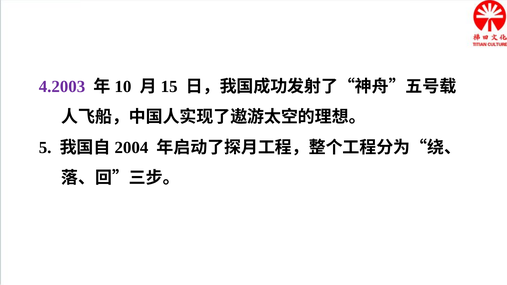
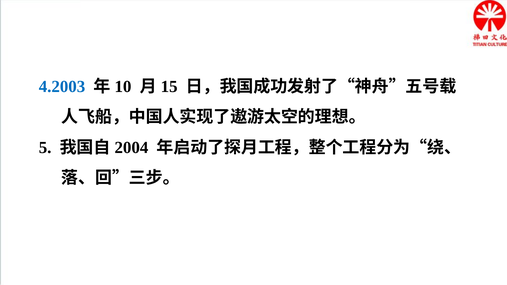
4.2003 colour: purple -> blue
